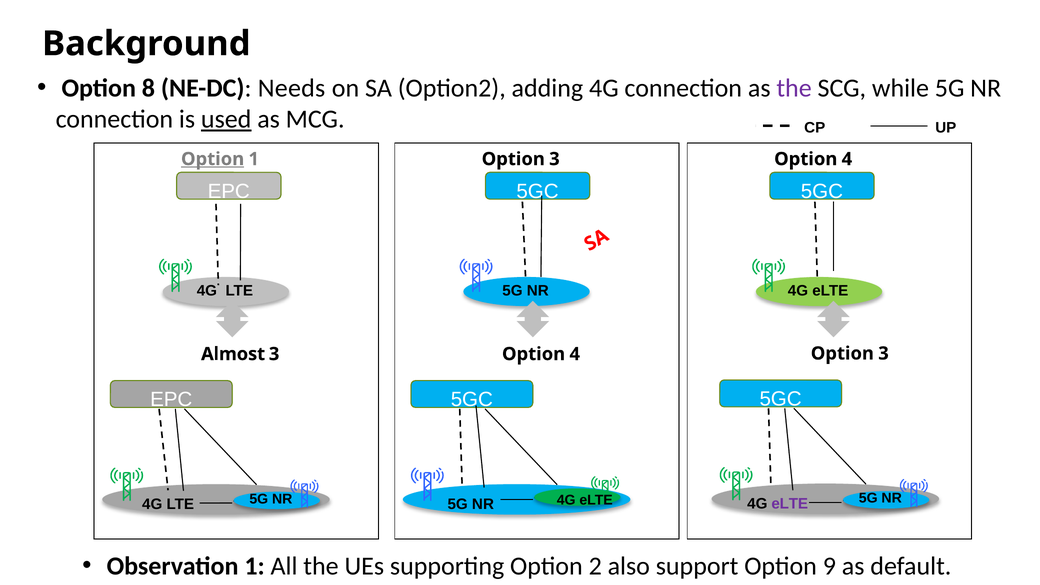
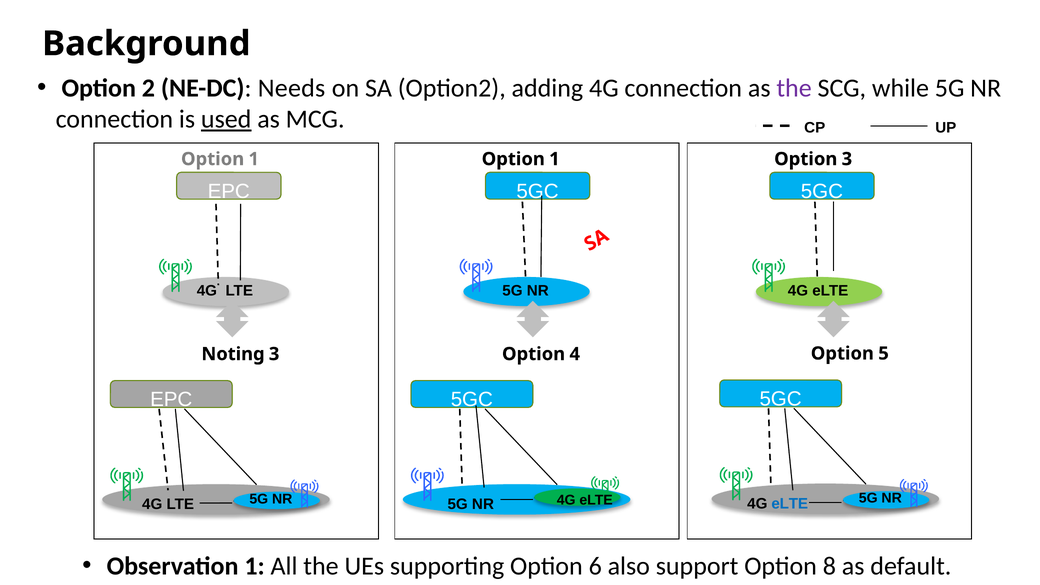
8: 8 -> 2
Option at (213, 159) underline: present -> none
3 at (554, 159): 3 -> 1
4 at (847, 159): 4 -> 3
3 at (884, 354): 3 -> 5
Almost: Almost -> Noting
eLTE at (790, 504) colour: purple -> blue
2: 2 -> 6
9: 9 -> 8
